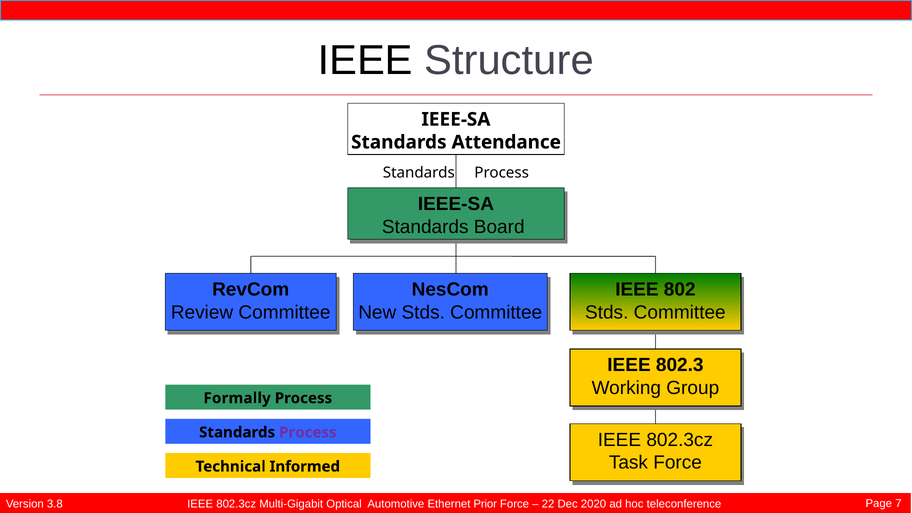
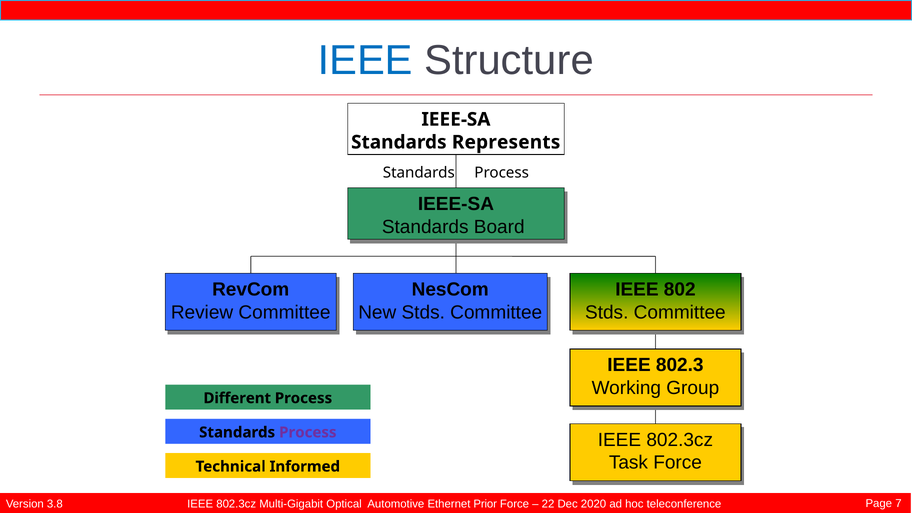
IEEE at (365, 61) colour: black -> blue
Attendance: Attendance -> Represents
Formally: Formally -> Different
